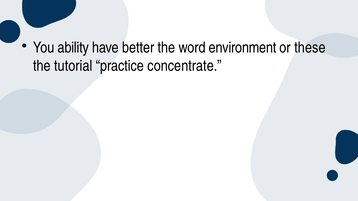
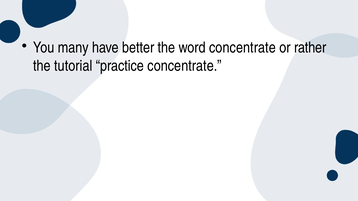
ability: ability -> many
word environment: environment -> concentrate
these: these -> rather
